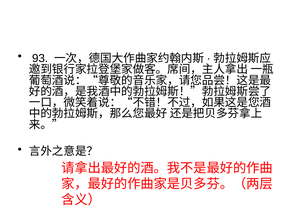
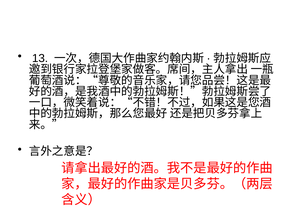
93: 93 -> 13
